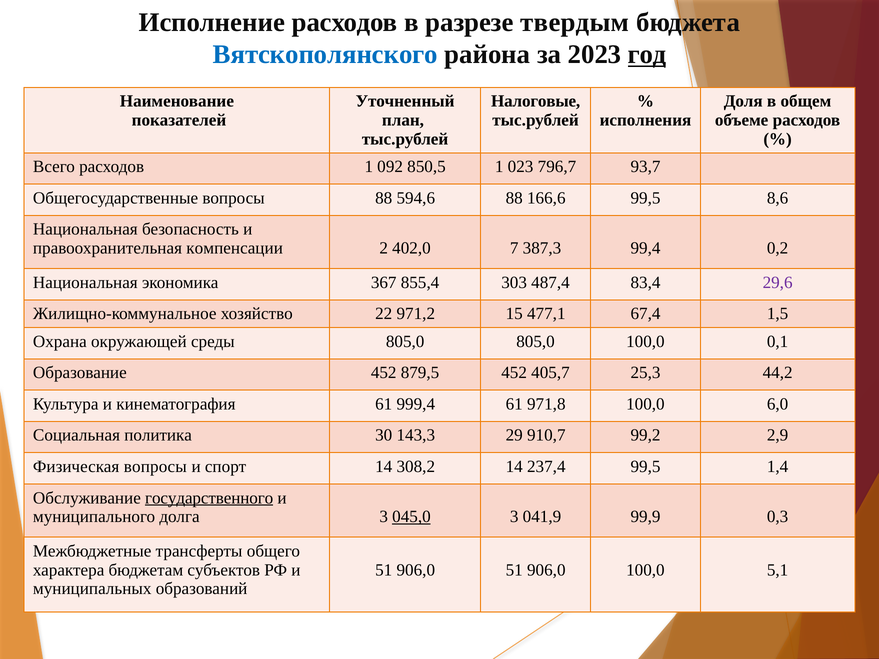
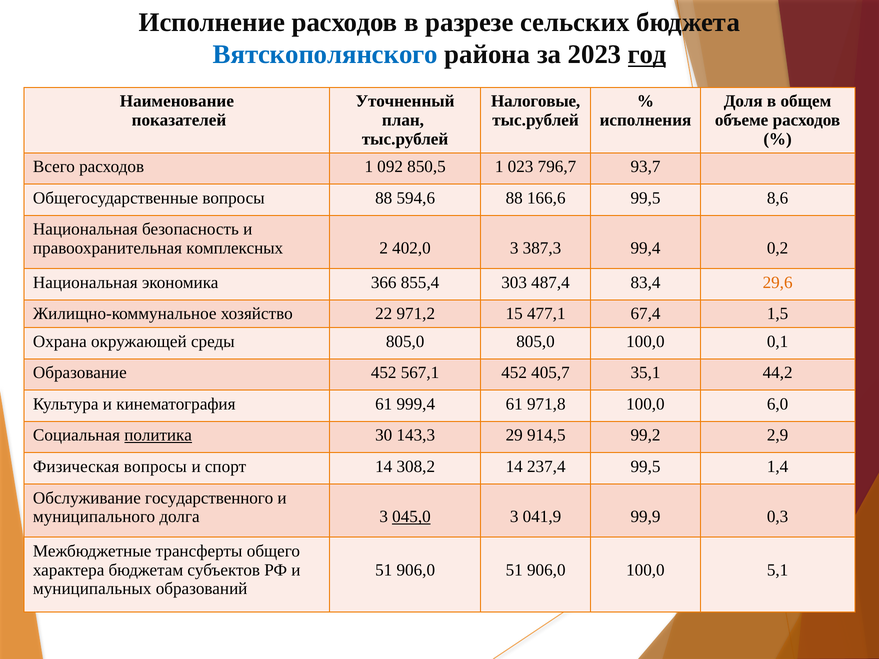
твердым: твердым -> сельских
компенсации: компенсации -> комплексных
402,0 7: 7 -> 3
367: 367 -> 366
29,6 colour: purple -> orange
879,5: 879,5 -> 567,1
25,3: 25,3 -> 35,1
политика underline: none -> present
910,7: 910,7 -> 914,5
государственного underline: present -> none
